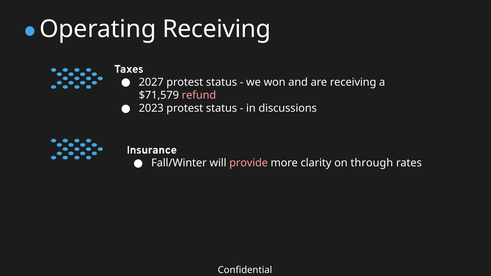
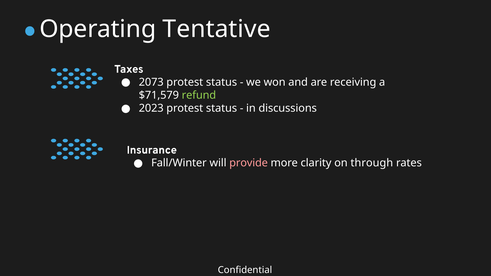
Operating Receiving: Receiving -> Tentative
2027: 2027 -> 2073
refund colour: pink -> light green
